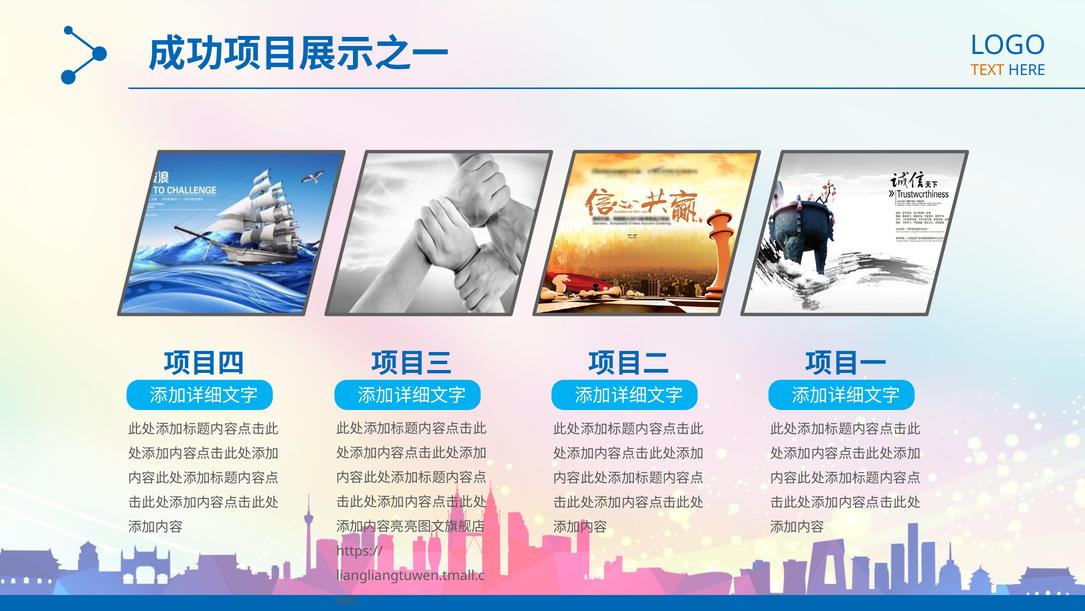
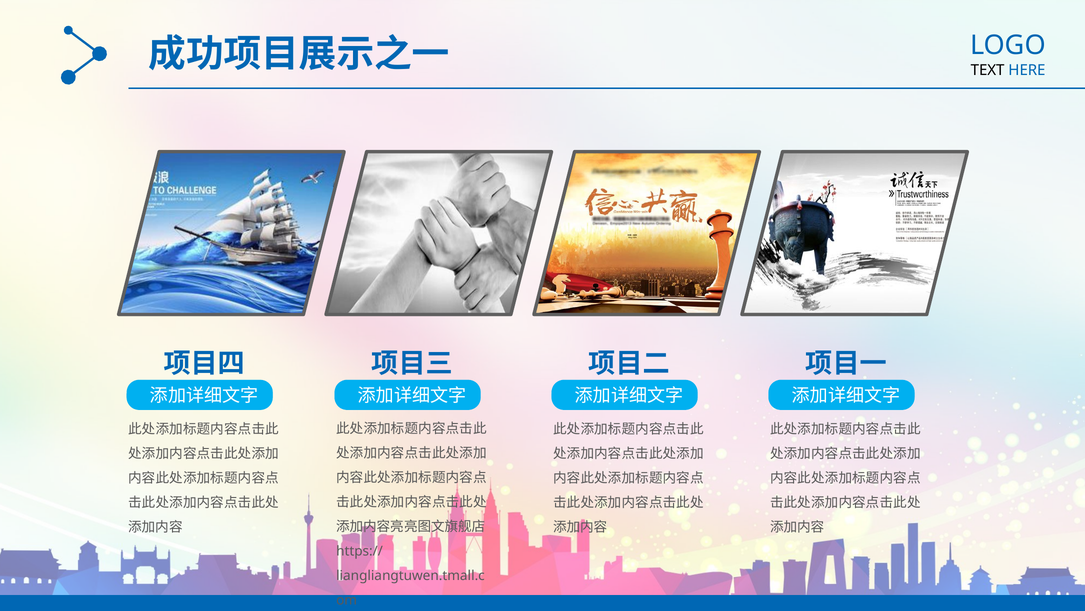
TEXT colour: orange -> black
